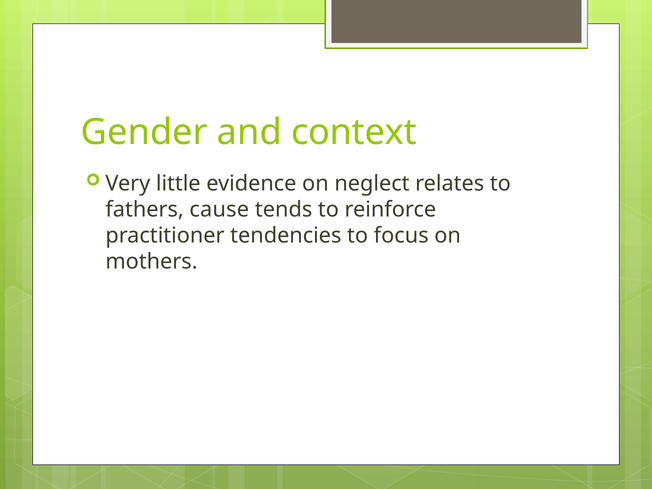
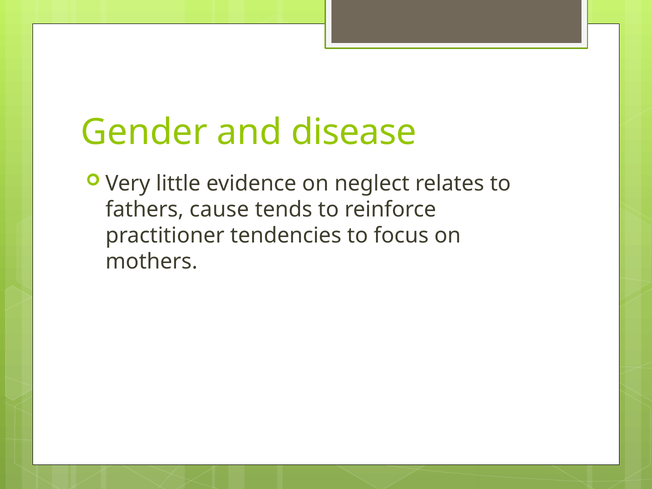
context: context -> disease
